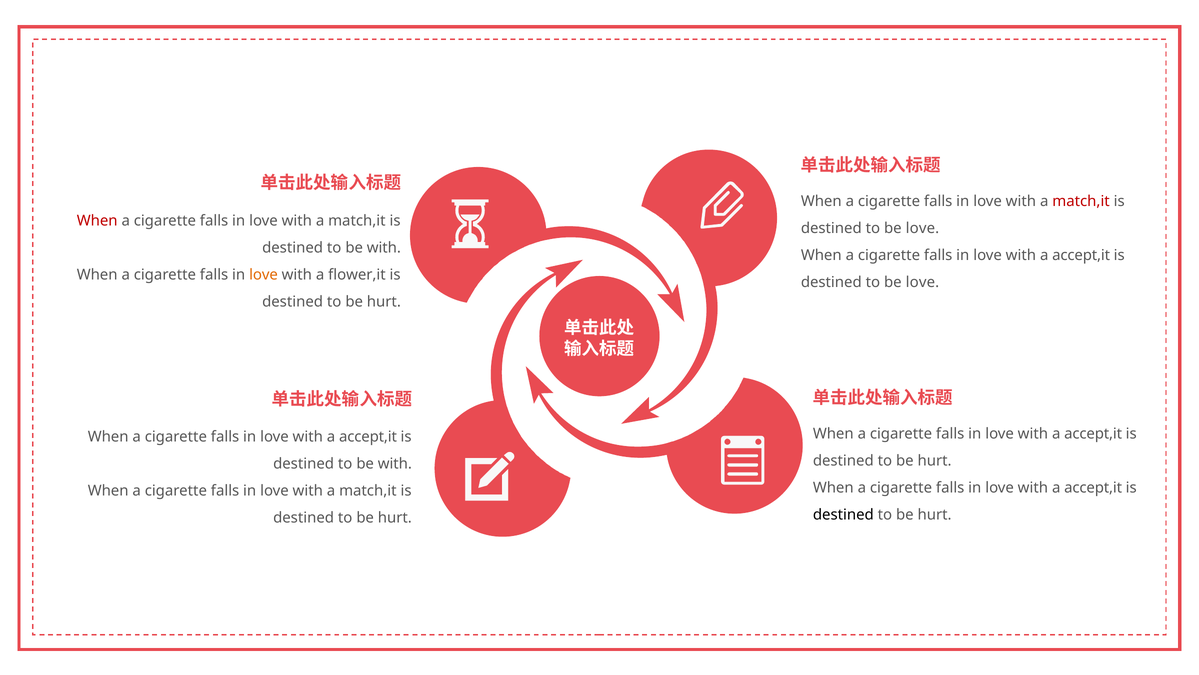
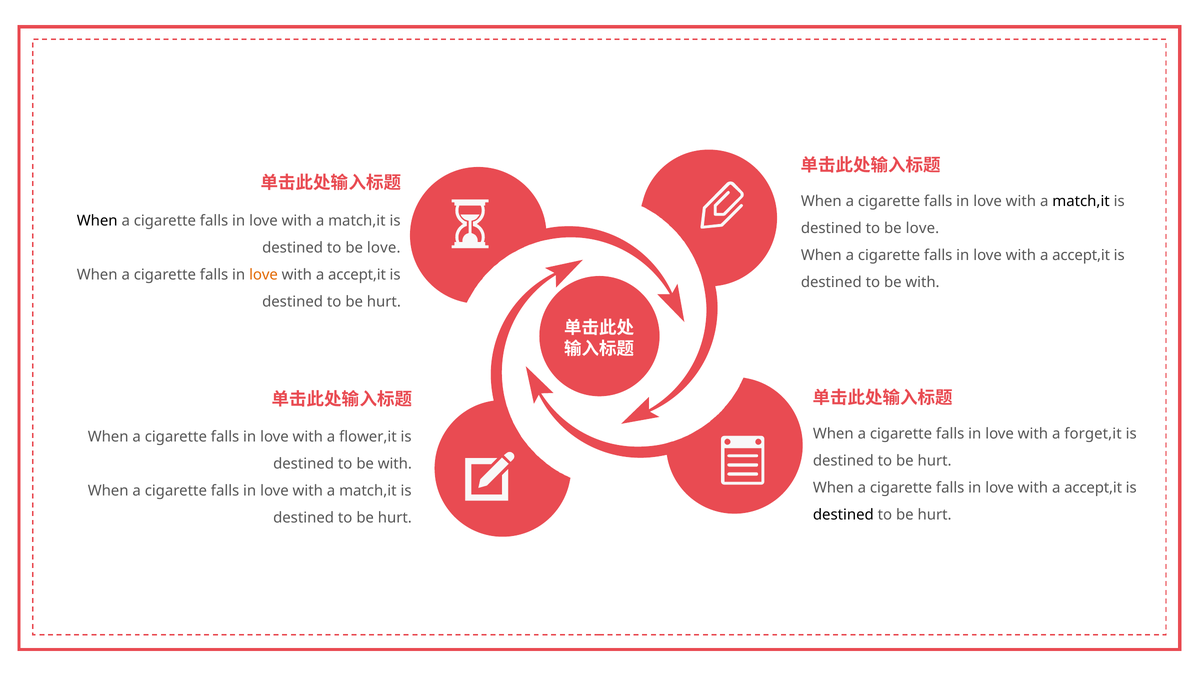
match,it at (1081, 201) colour: red -> black
When at (97, 220) colour: red -> black
with at (384, 247): with -> love
flower,it at (357, 274): flower,it -> accept,it
love at (922, 282): love -> with
accept,it at (1093, 434): accept,it -> forget,it
accept,it at (368, 436): accept,it -> flower,it
